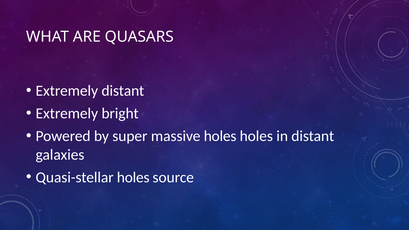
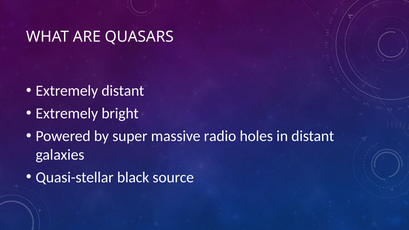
massive holes: holes -> radio
Quasi-stellar holes: holes -> black
